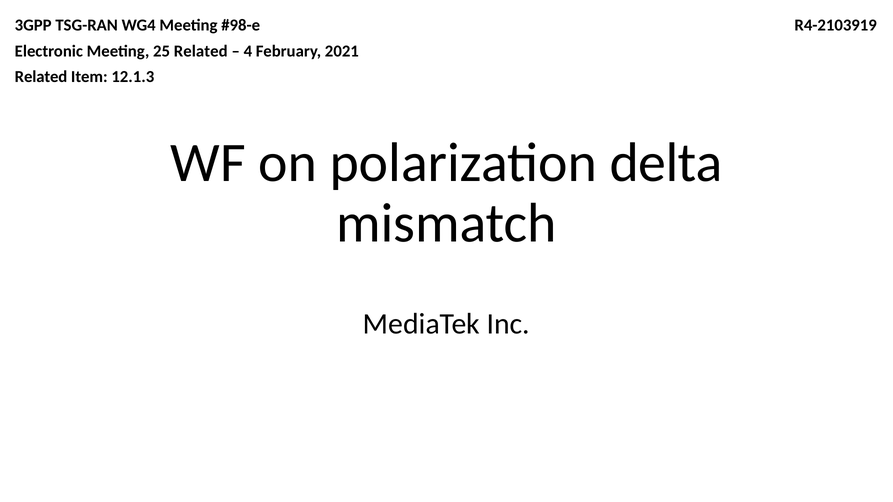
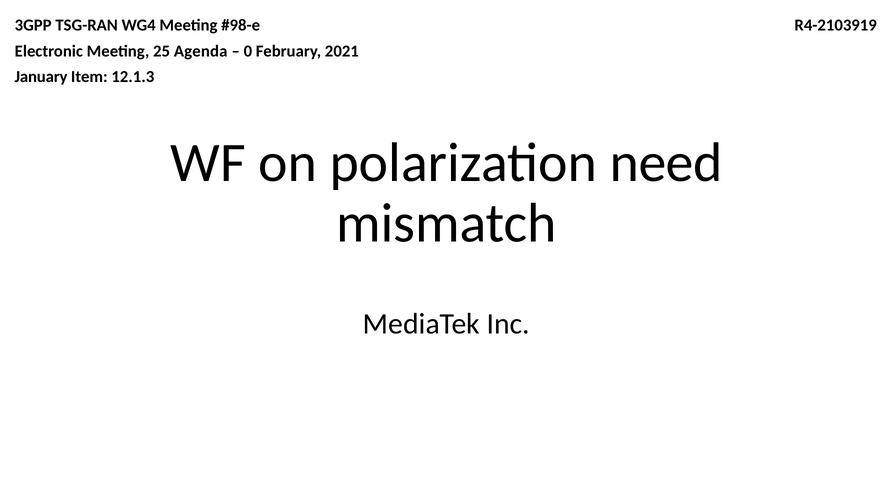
25 Related: Related -> Agenda
4: 4 -> 0
Related at (41, 77): Related -> January
delta: delta -> need
